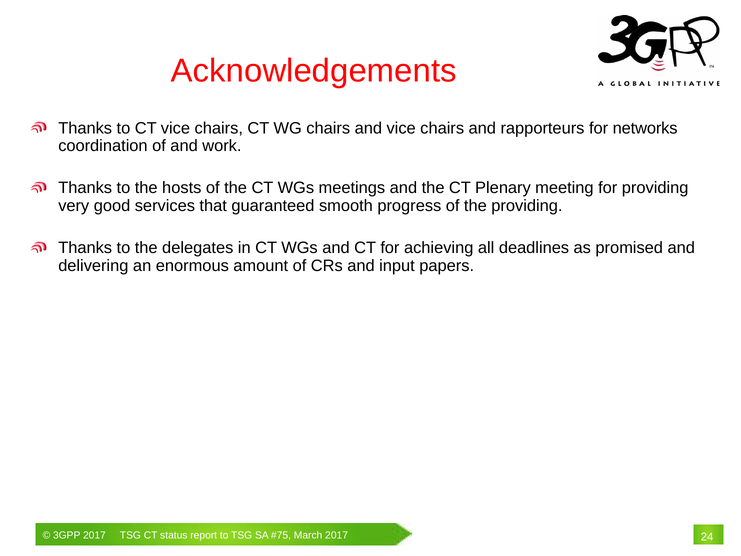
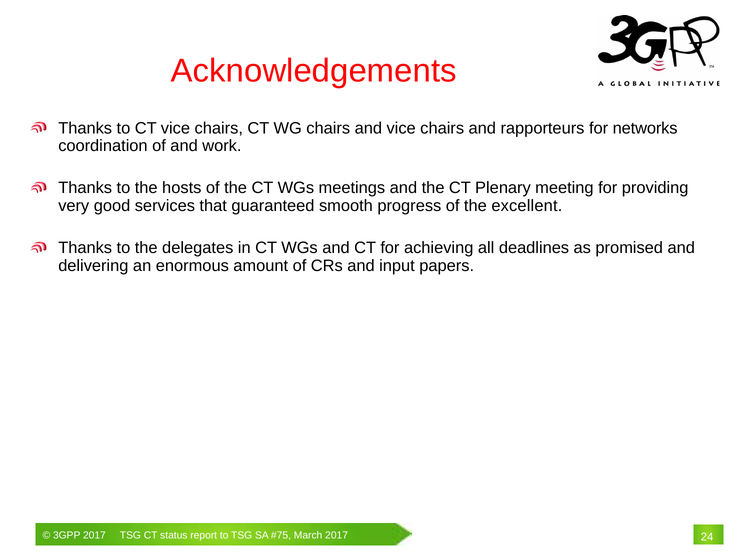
the providing: providing -> excellent
